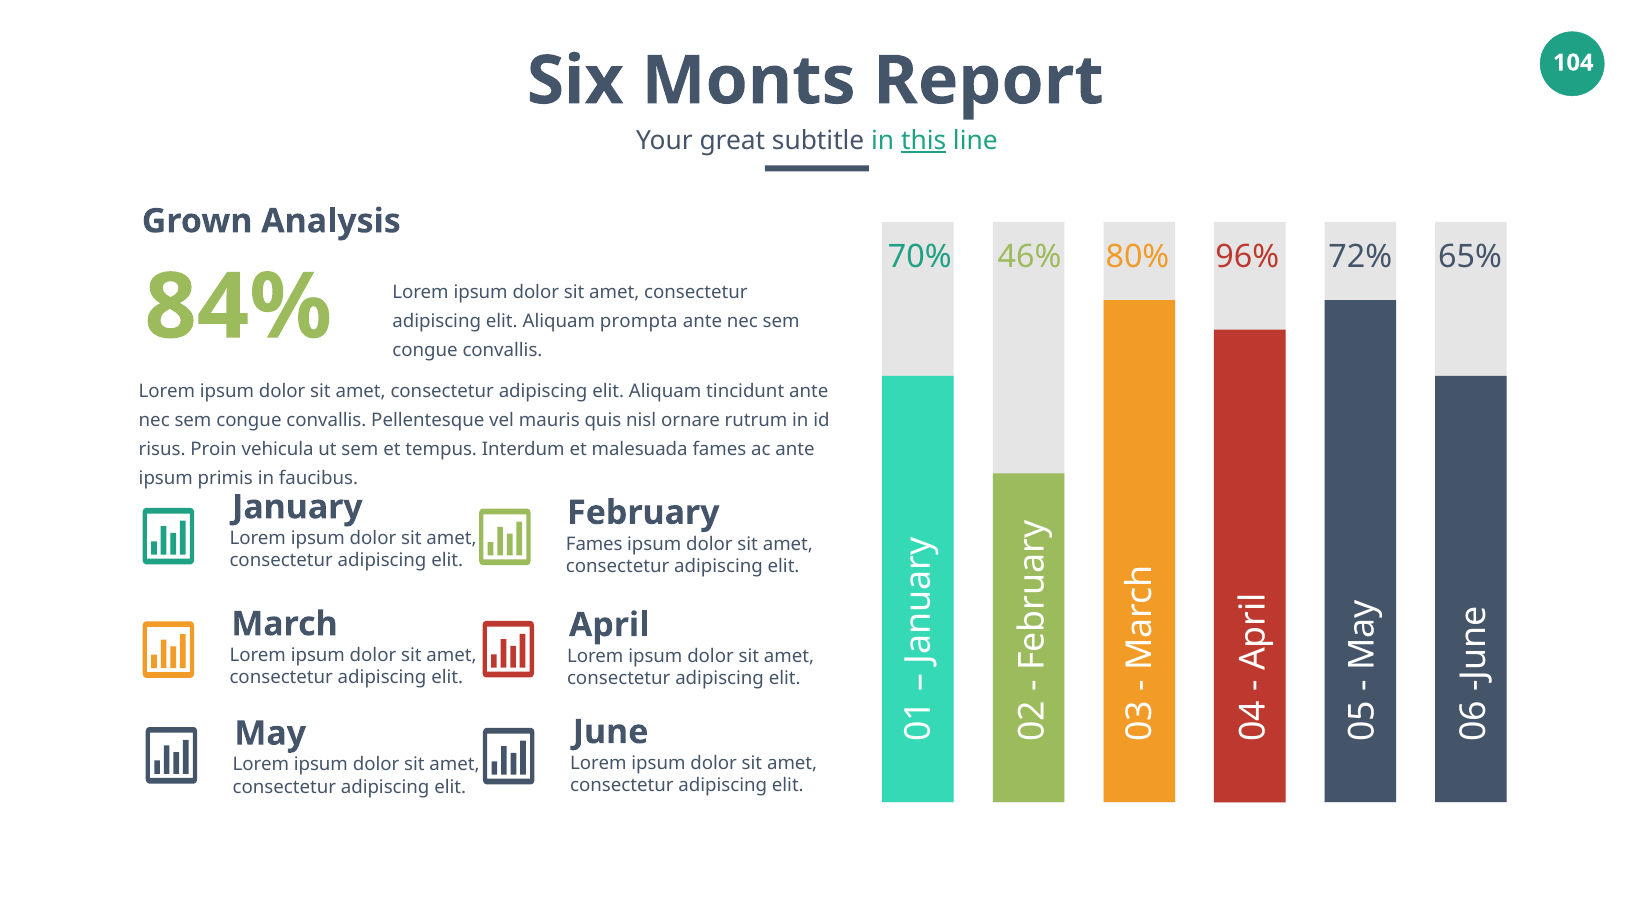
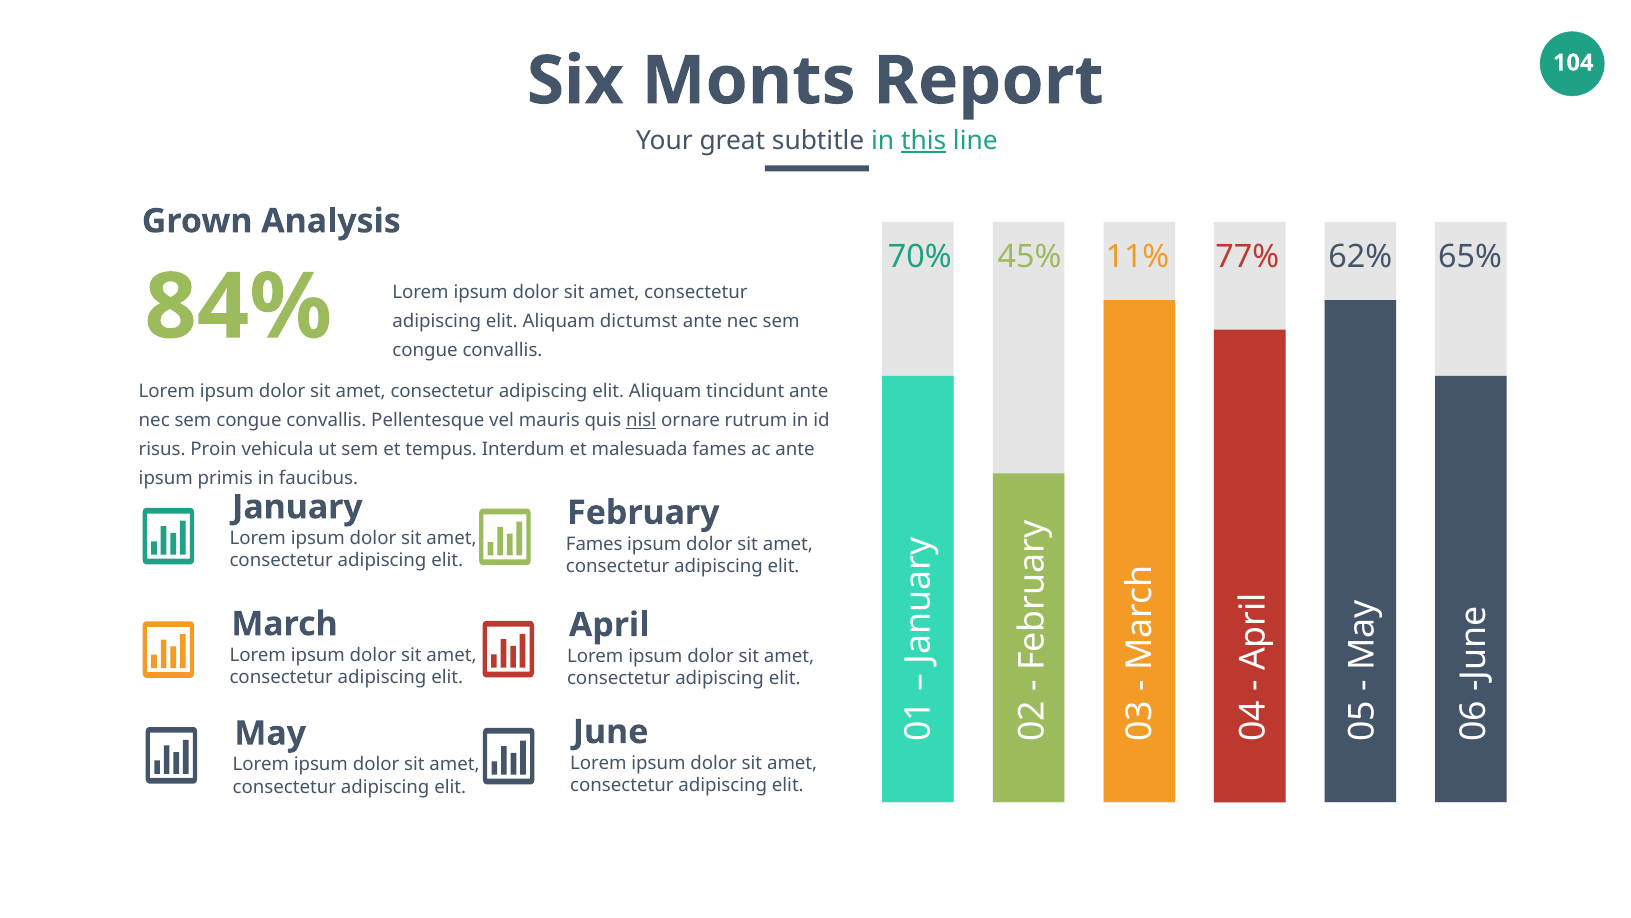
46%: 46% -> 45%
80%: 80% -> 11%
96%: 96% -> 77%
72%: 72% -> 62%
prompta: prompta -> dictumst
nisl underline: none -> present
